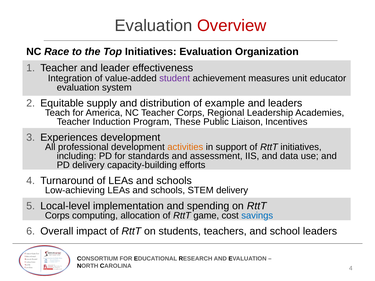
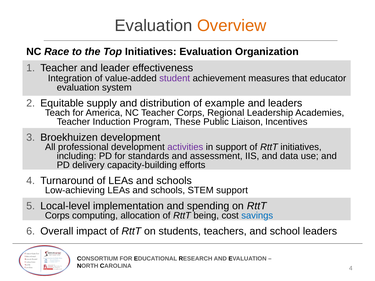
Overview colour: red -> orange
unit: unit -> that
Experiences: Experiences -> Broekhuizen
activities colour: orange -> purple
STEM delivery: delivery -> support
game: game -> being
